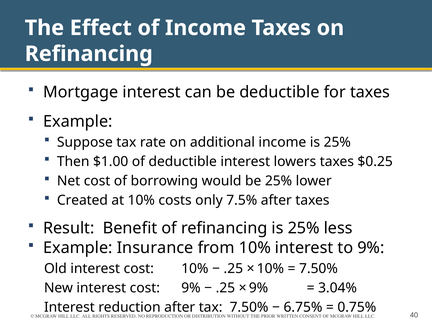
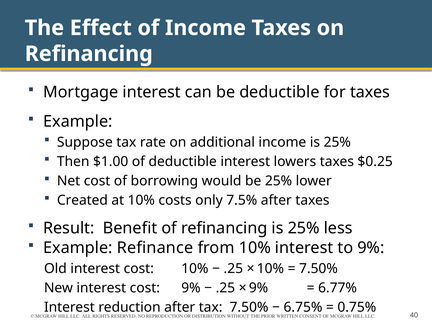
Insurance: Insurance -> Refinance
3.04%: 3.04% -> 6.77%
